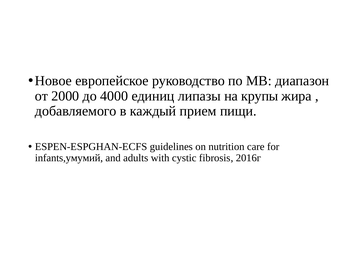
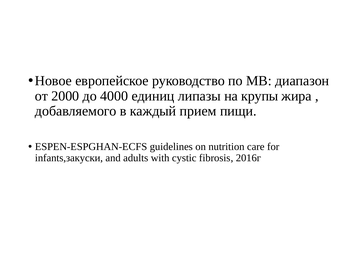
infants,умумий: infants,умумий -> infants,закуски
